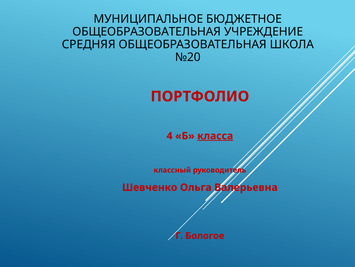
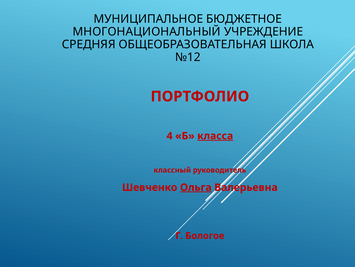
ОБЩЕОБРАЗОВАТЕЛЬНАЯ at (147, 32): ОБЩЕОБРАЗОВАТЕЛЬНАЯ -> МНОГОНАЦИОНАЛЬНЫЙ
№20: №20 -> №12
Ольга underline: none -> present
